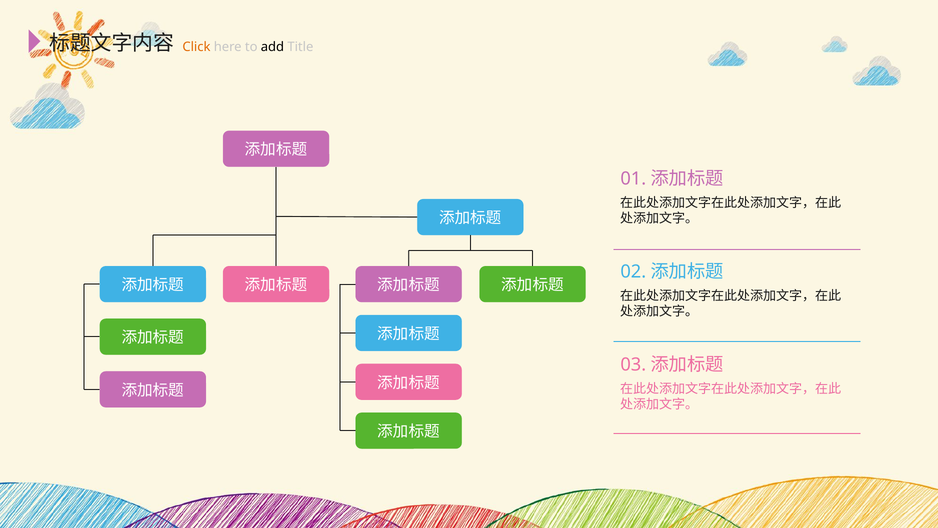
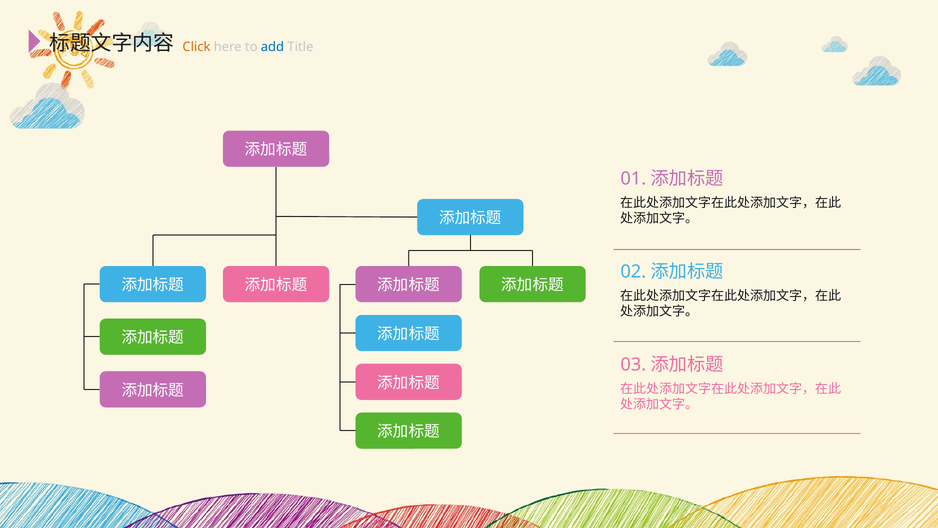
add colour: black -> blue
